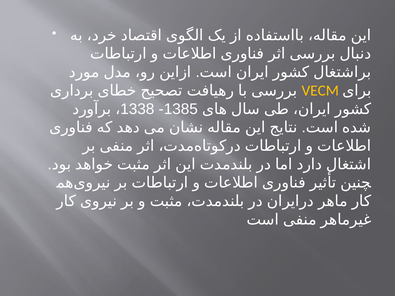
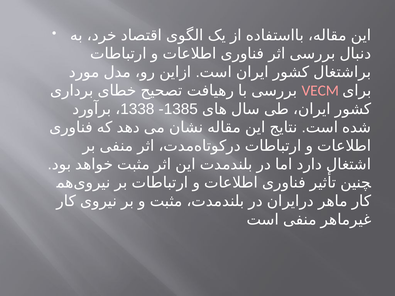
VECM colour: yellow -> pink
